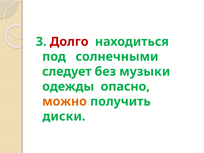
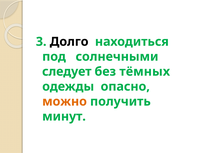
Долго colour: red -> black
музыки: музыки -> тёмных
диски: диски -> минут
